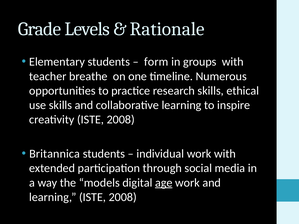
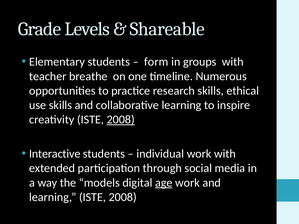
Rationale: Rationale -> Shareable
2008 at (121, 120) underline: none -> present
Britannica: Britannica -> Interactive
